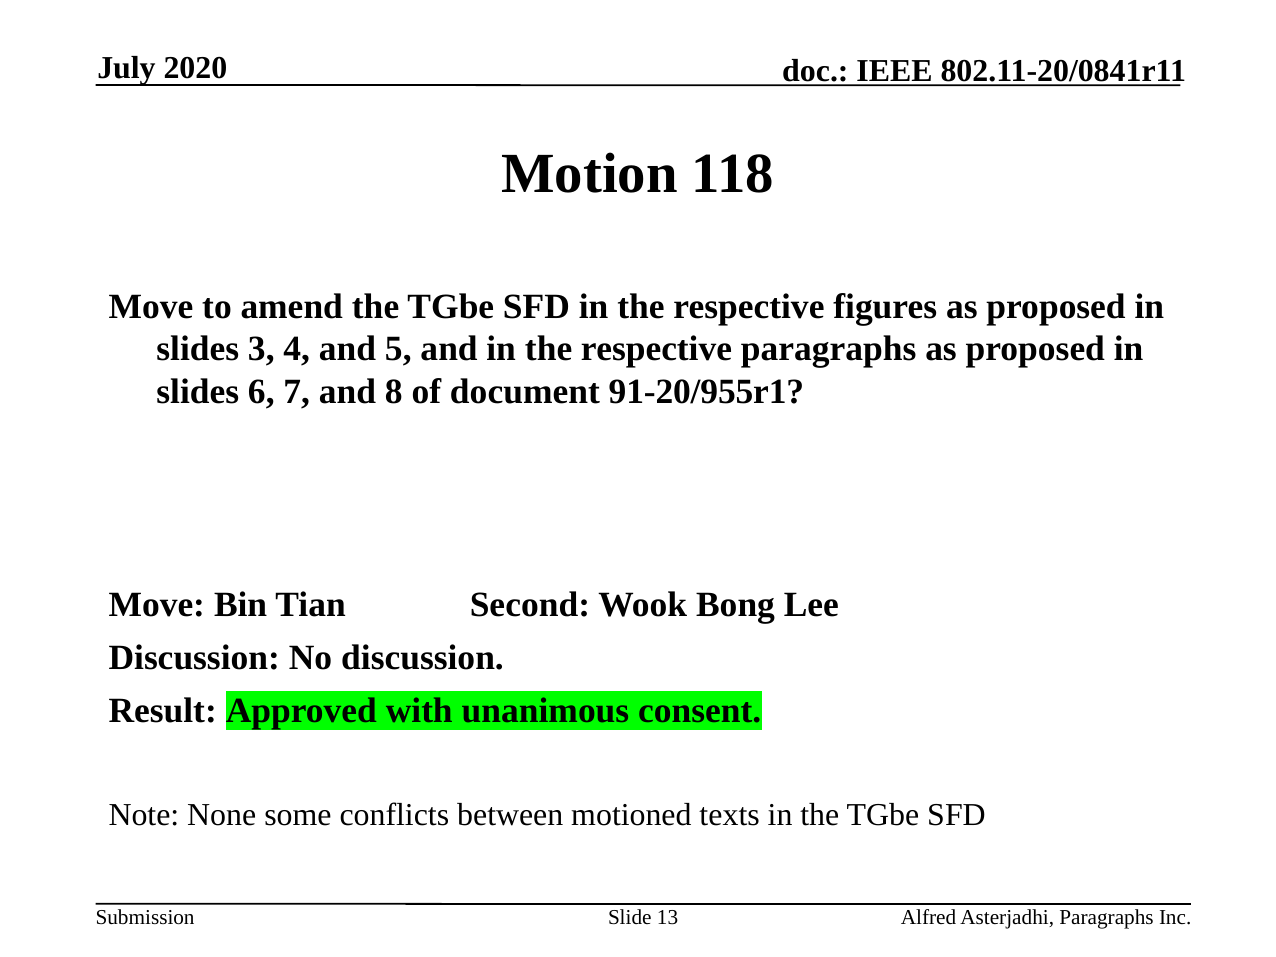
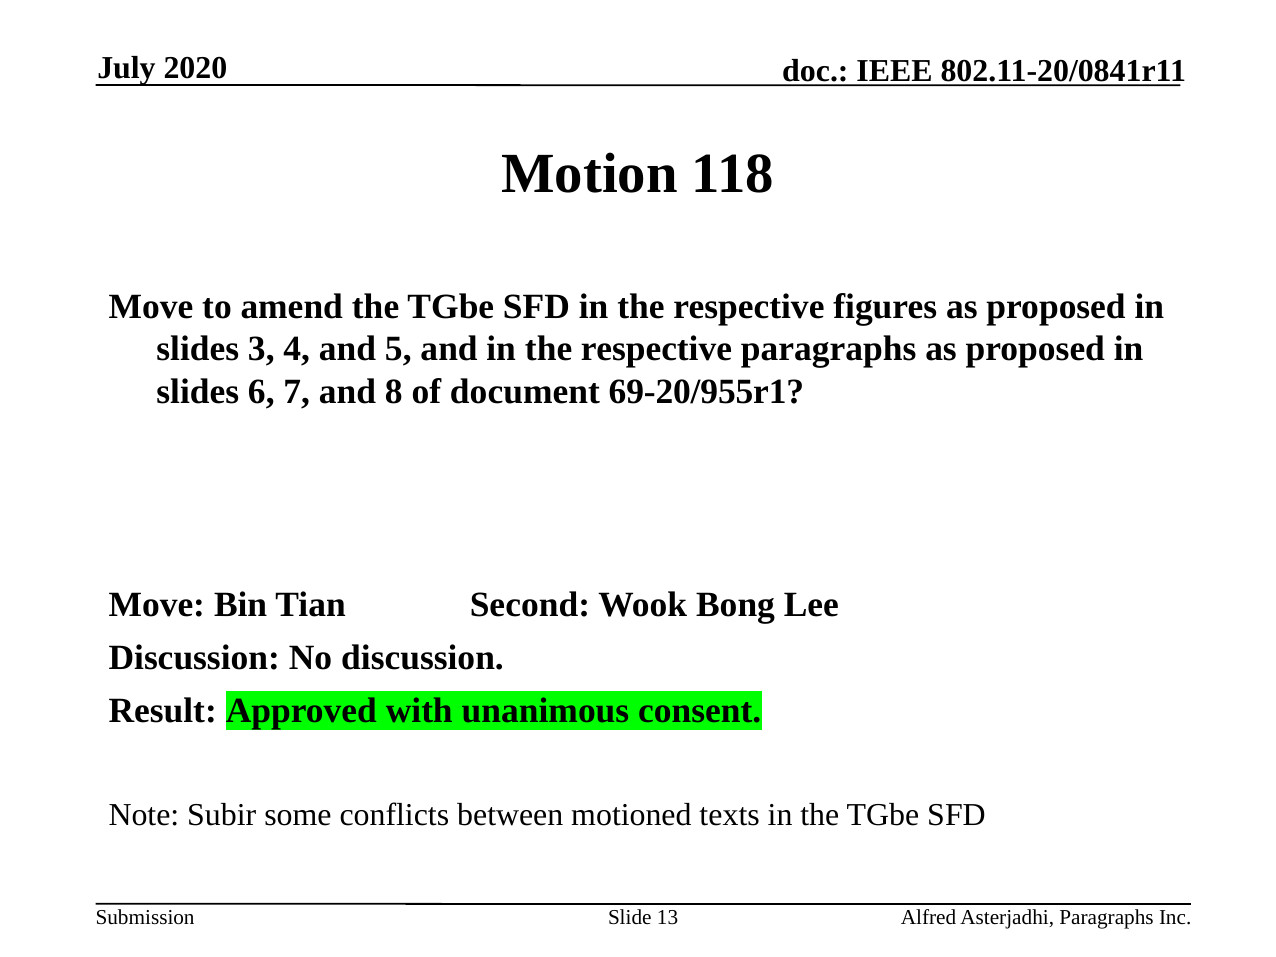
91-20/955r1: 91-20/955r1 -> 69-20/955r1
None: None -> Subir
